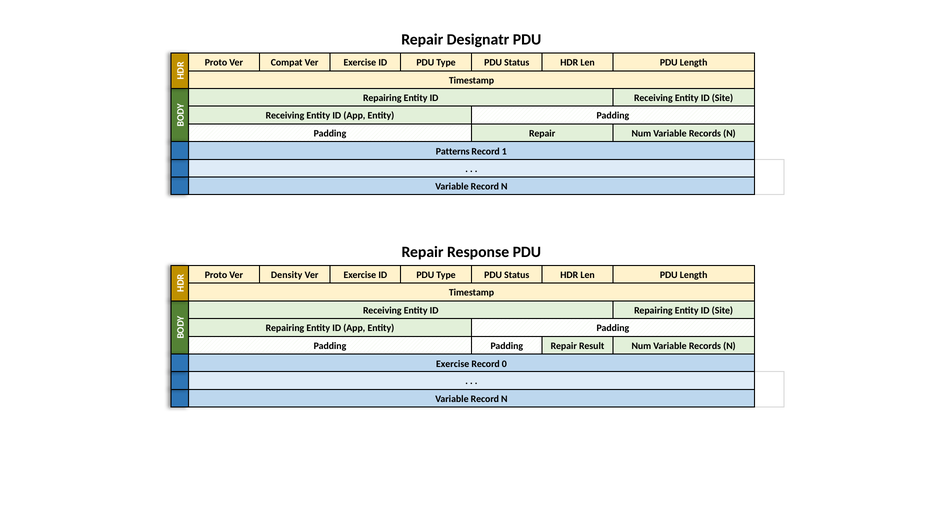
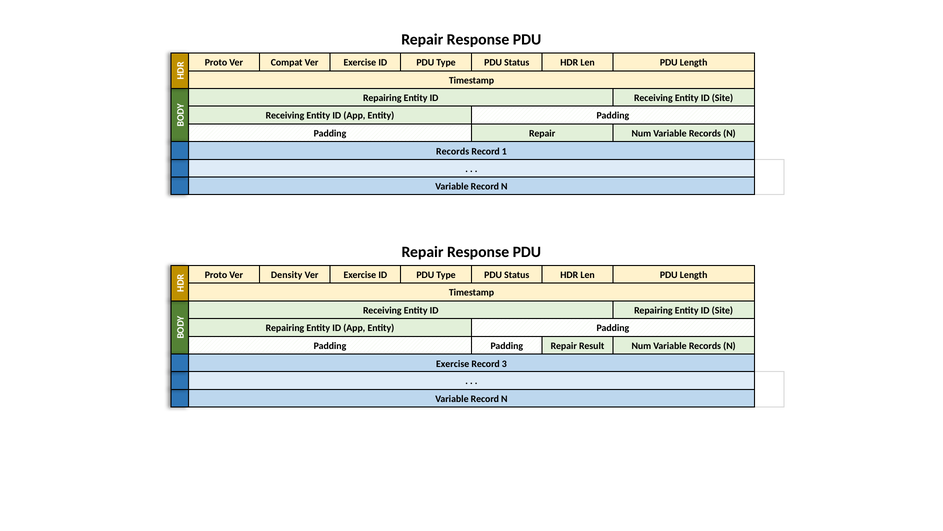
Designatr at (478, 39): Designatr -> Response
Patterns at (453, 151): Patterns -> Records
0: 0 -> 3
